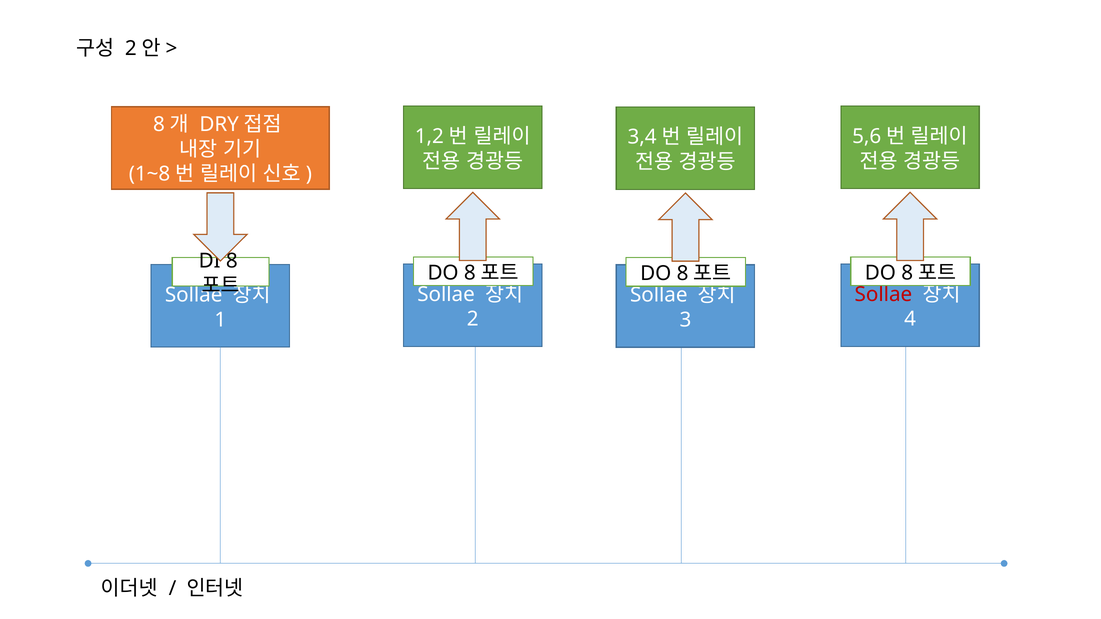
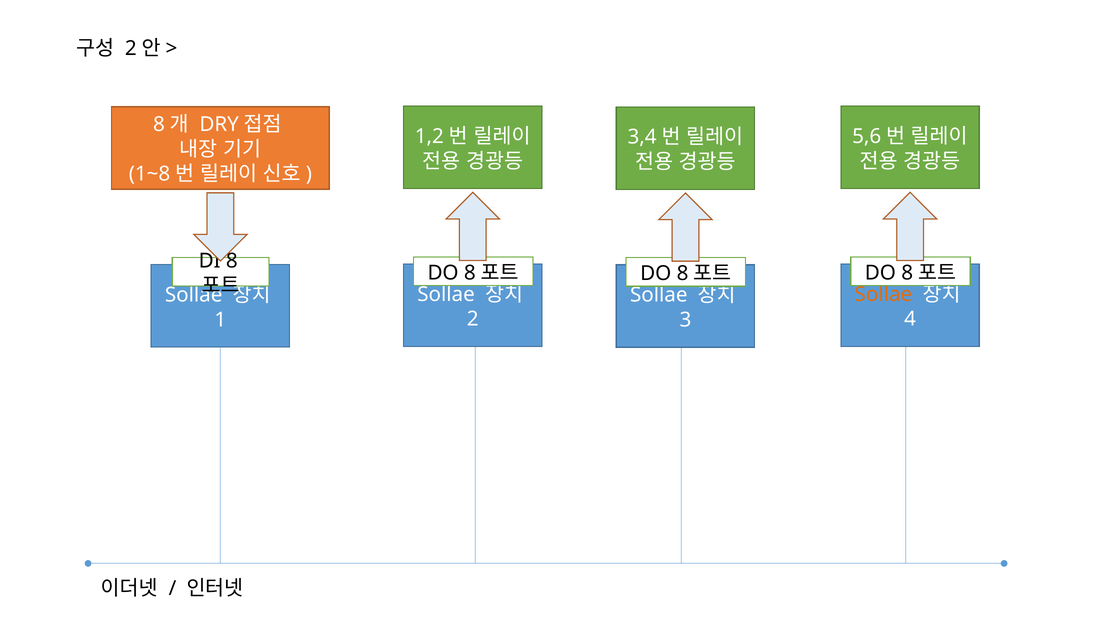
Sollae at (883, 295) colour: red -> orange
